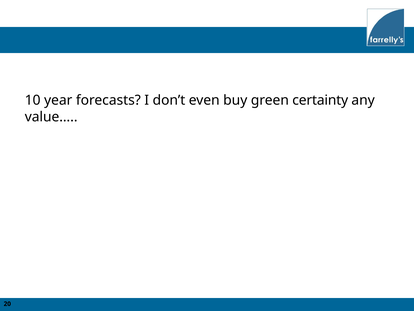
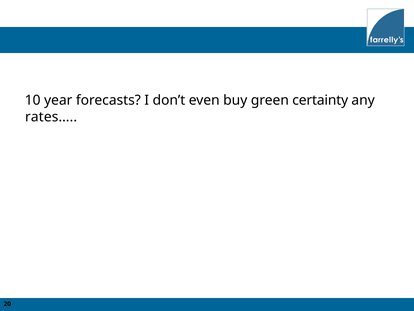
value…: value… -> rates…
